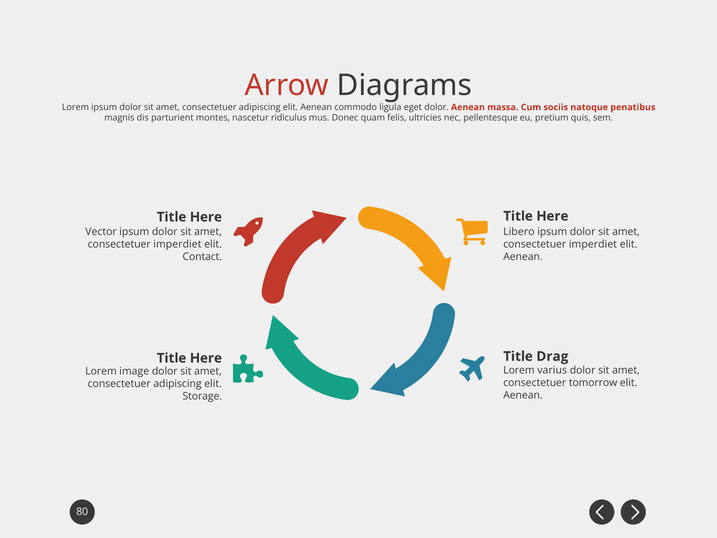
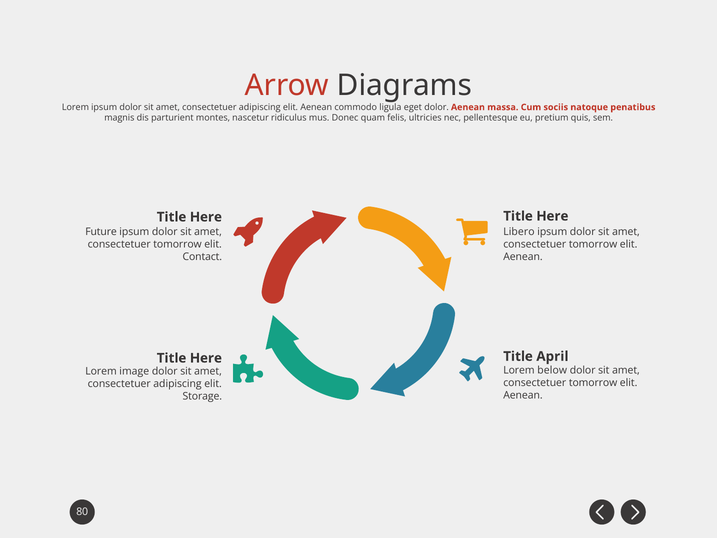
Vector: Vector -> Future
imperdiet at (177, 244): imperdiet -> tomorrow
imperdiet at (593, 244): imperdiet -> tomorrow
Drag: Drag -> April
varius: varius -> below
